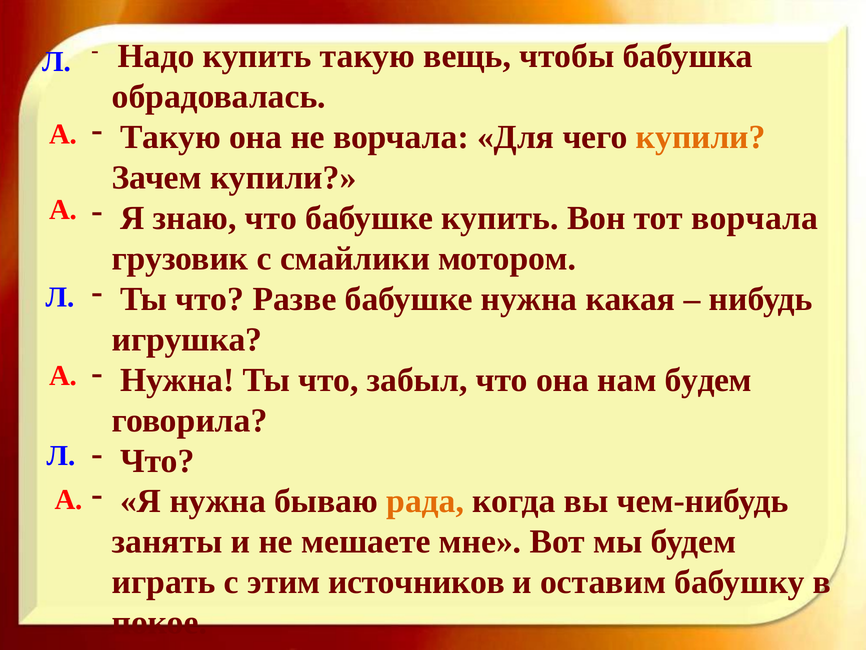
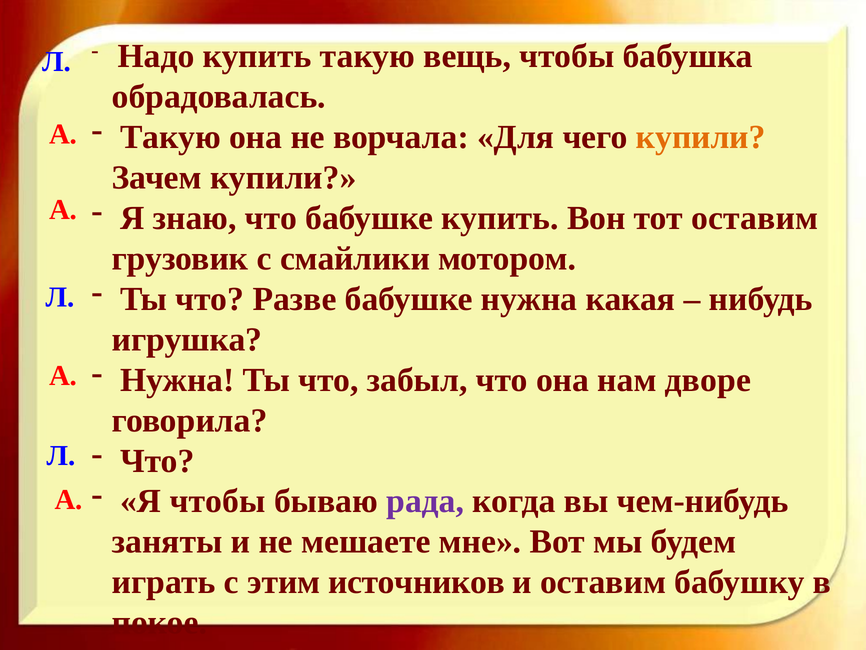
тот ворчала: ворчала -> оставим
нам будем: будем -> дворе
Я нужна: нужна -> чтобы
рада colour: orange -> purple
